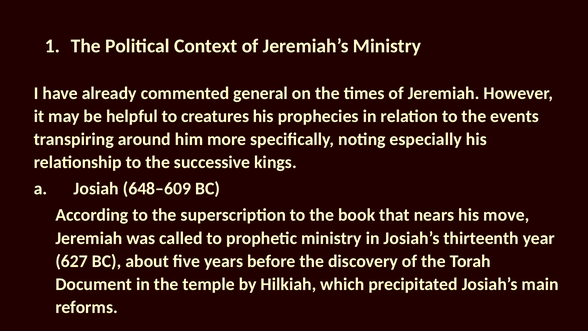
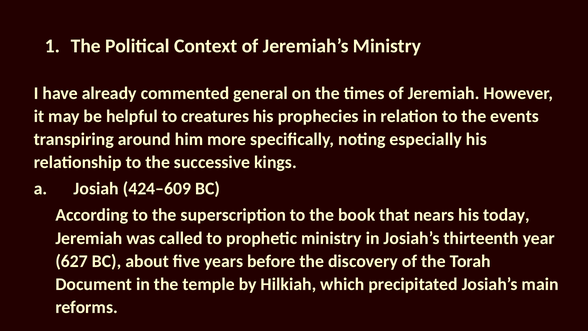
648–609: 648–609 -> 424–609
move: move -> today
